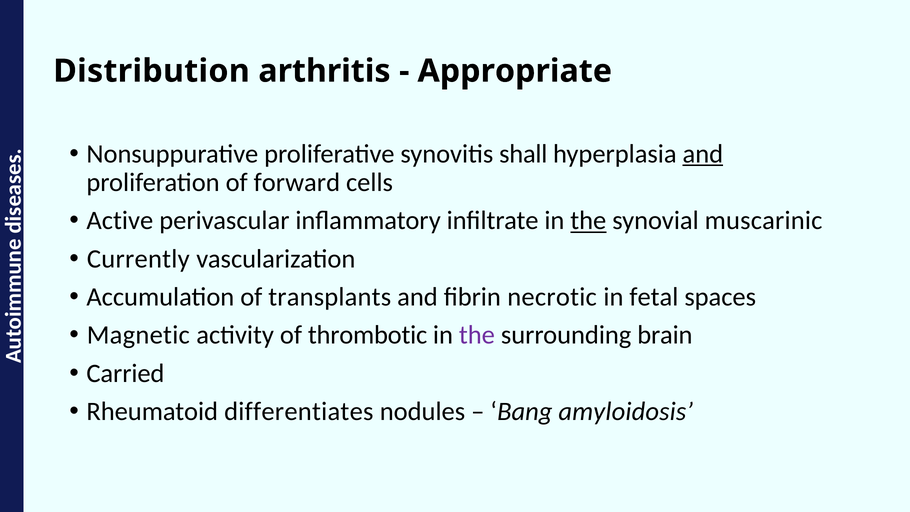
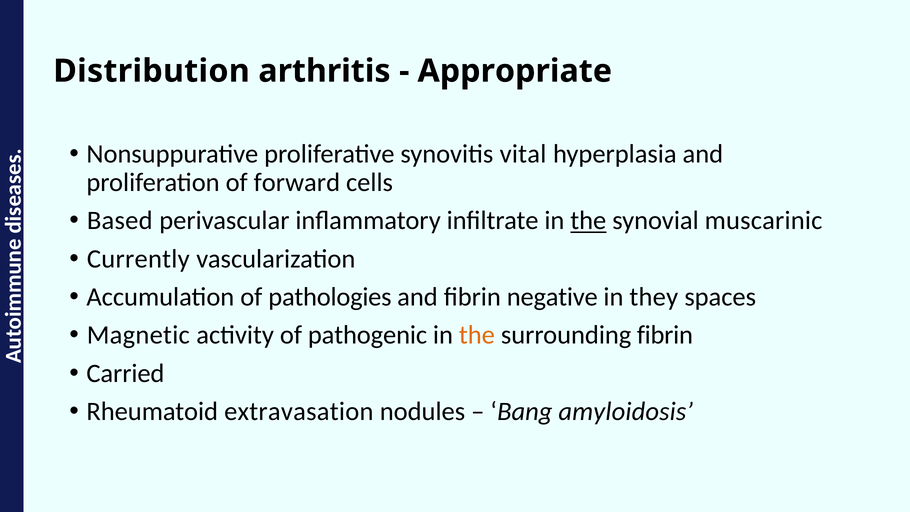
shall: shall -> vital
and at (703, 154) underline: present -> none
Active: Active -> Based
transplants: transplants -> pathologies
necrotic: necrotic -> negative
fetal: fetal -> they
thrombotic: thrombotic -> pathogenic
the at (477, 335) colour: purple -> orange
surrounding brain: brain -> fibrin
differentiates: differentiates -> extravasation
